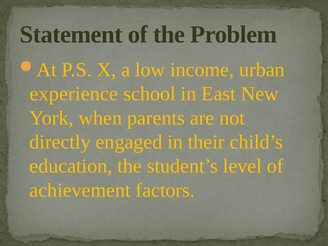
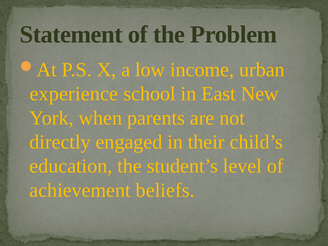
factors: factors -> beliefs
